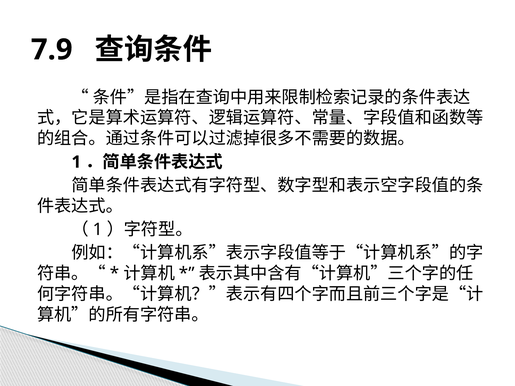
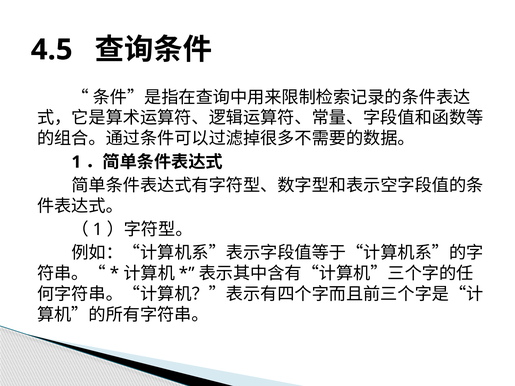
7.9: 7.9 -> 4.5
